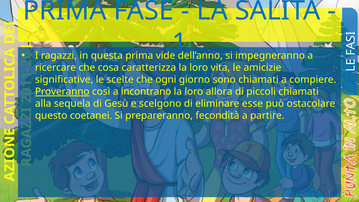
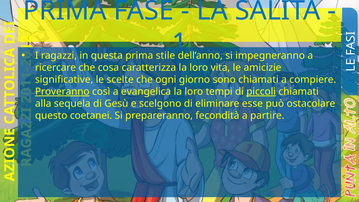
vide: vide -> stile
incontrano: incontrano -> evangelica
allora: allora -> tempi
piccoli underline: none -> present
